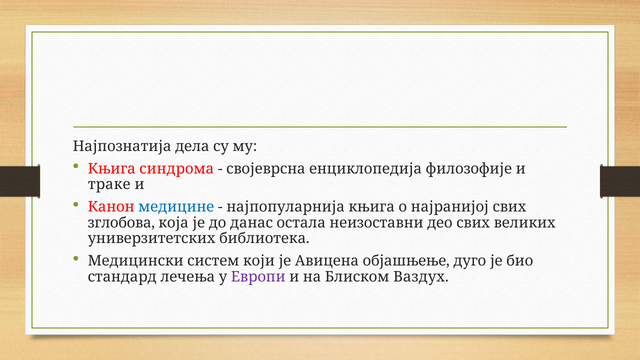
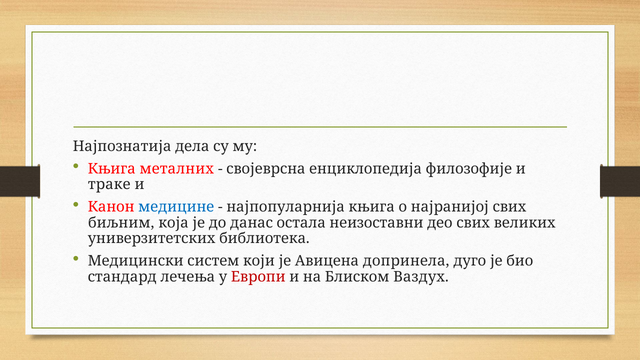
синдрома: синдрома -> металних
зглобова: зглобова -> биљним
објашњење: објашњење -> допринела
Европи colour: purple -> red
